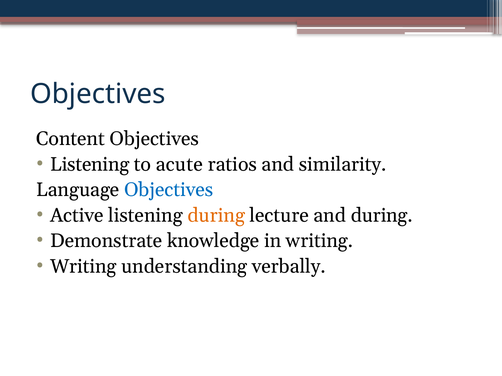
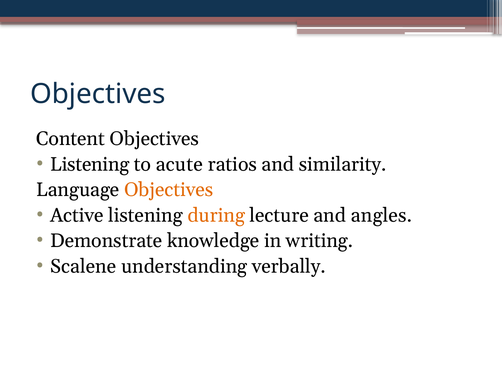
Objectives at (169, 190) colour: blue -> orange
and during: during -> angles
Writing at (83, 267): Writing -> Scalene
